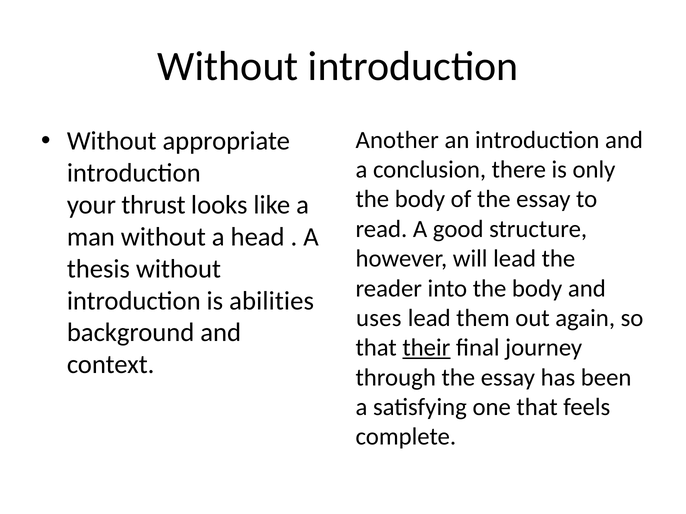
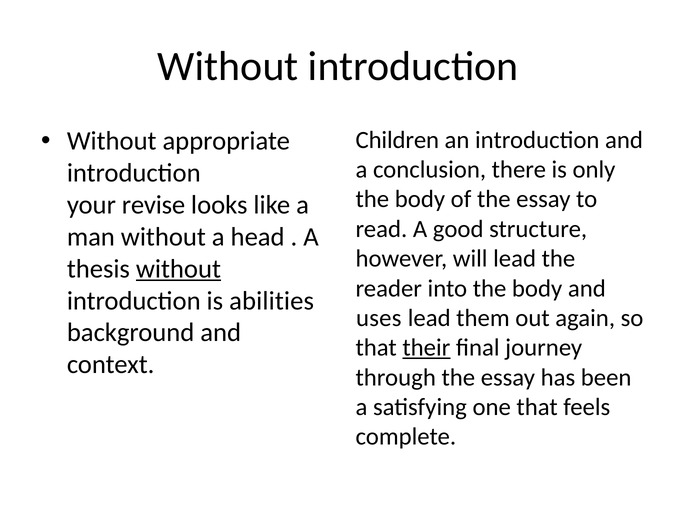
Another: Another -> Children
thrust: thrust -> revise
without at (178, 269) underline: none -> present
